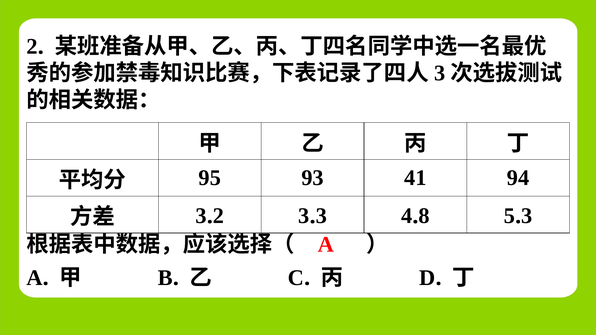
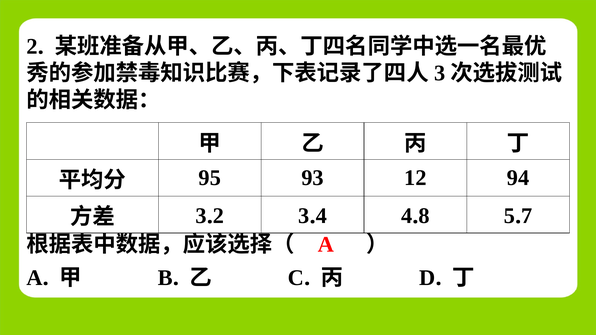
41: 41 -> 12
3 at (321, 216): 3 -> 4
3 at (527, 216): 3 -> 7
